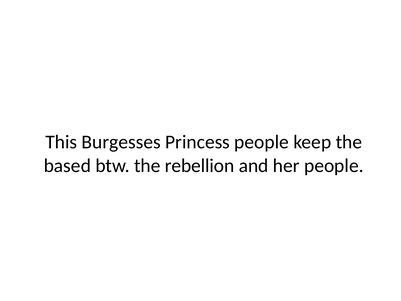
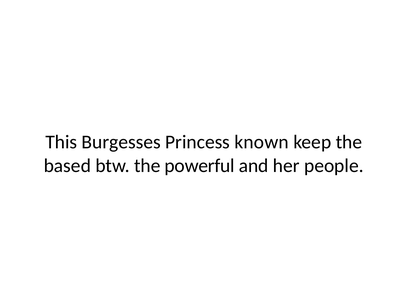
Princess people: people -> known
rebellion: rebellion -> powerful
